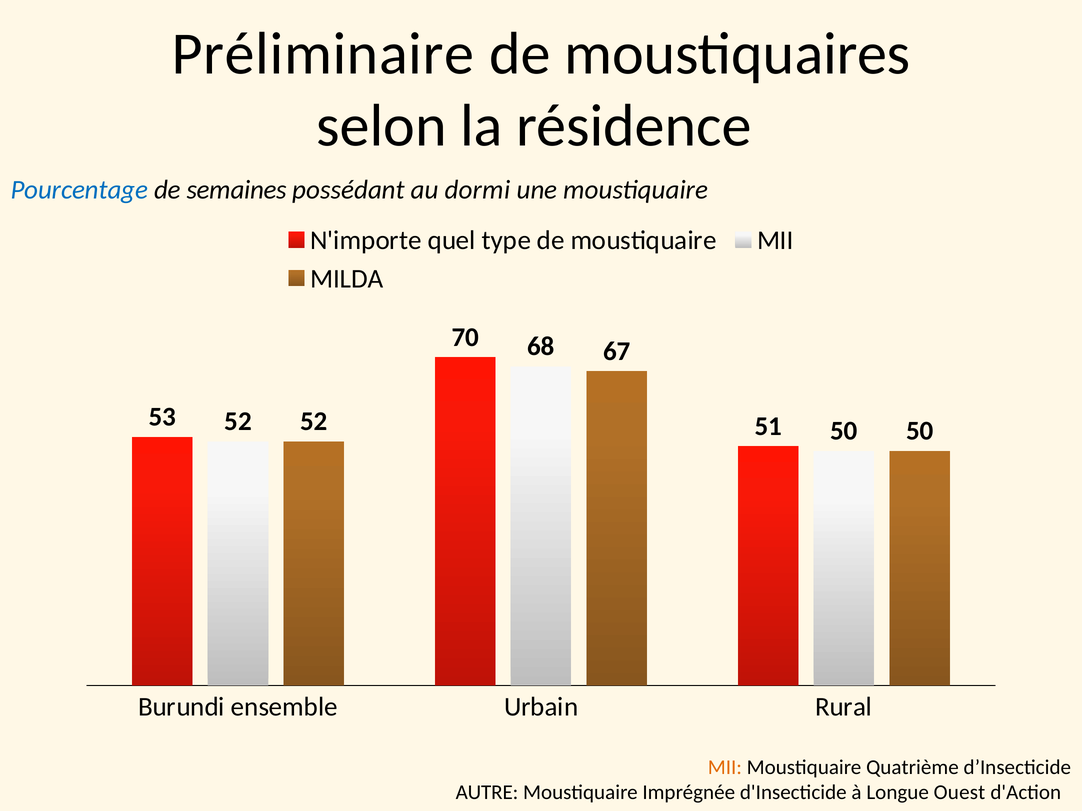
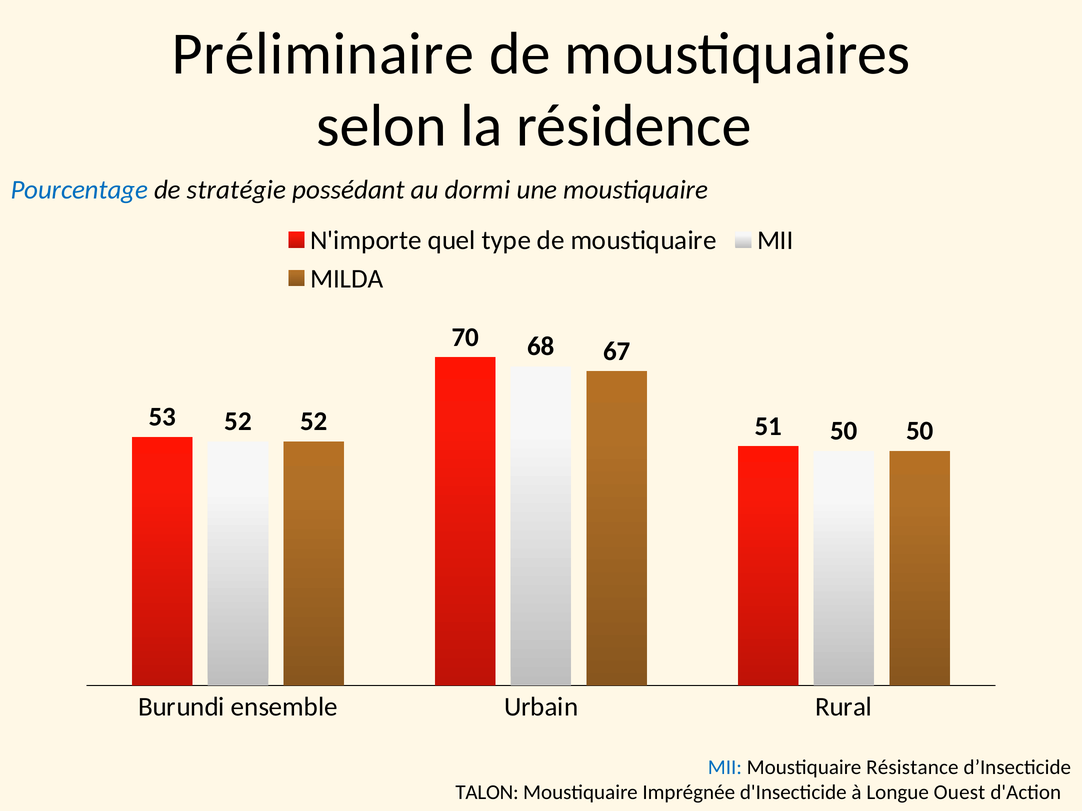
semaines: semaines -> stratégie
MII at (725, 768) colour: orange -> blue
Quatrième: Quatrième -> Résistance
AUTRE: AUTRE -> TALON
